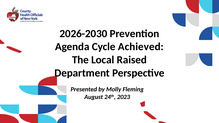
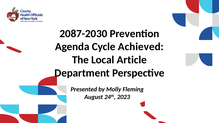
2026-2030: 2026-2030 -> 2087-2030
Raised: Raised -> Article
